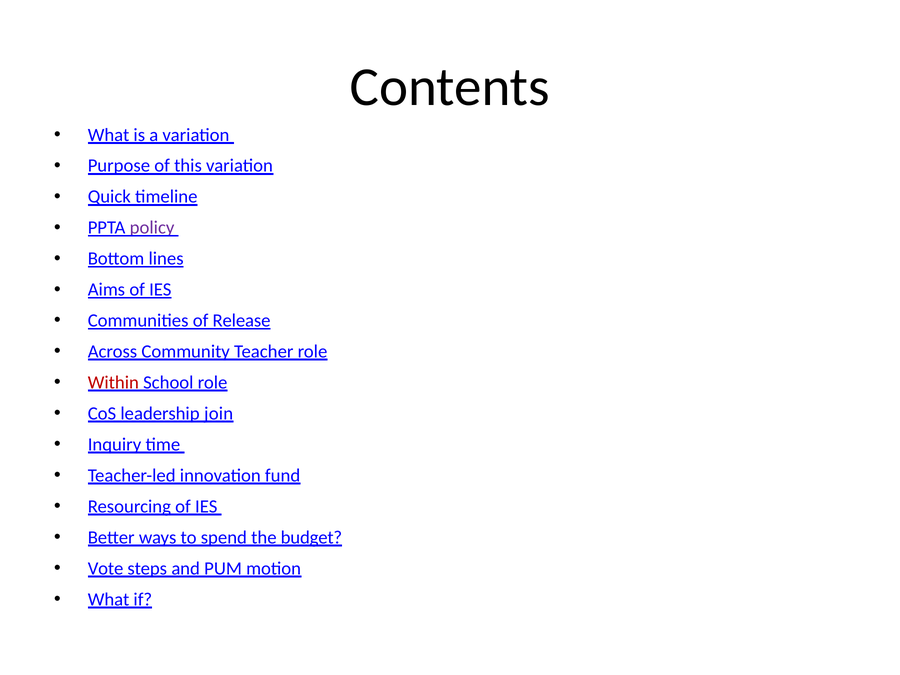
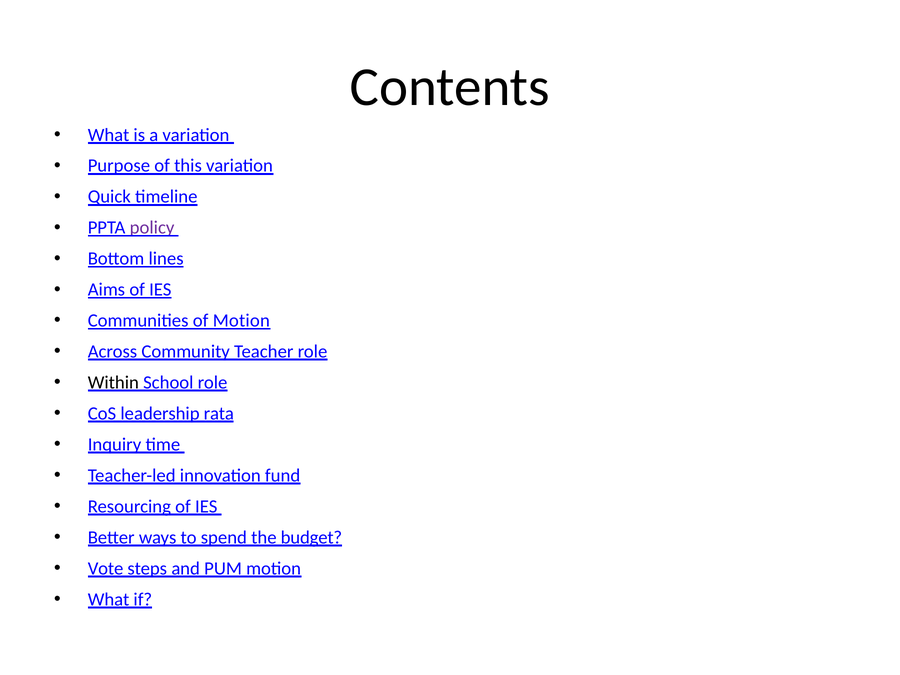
of Release: Release -> Motion
Within colour: red -> black
join: join -> rata
